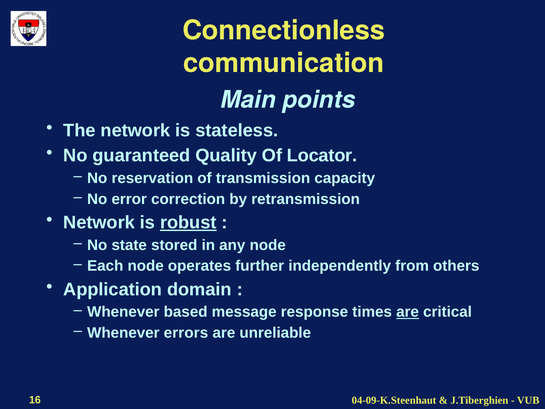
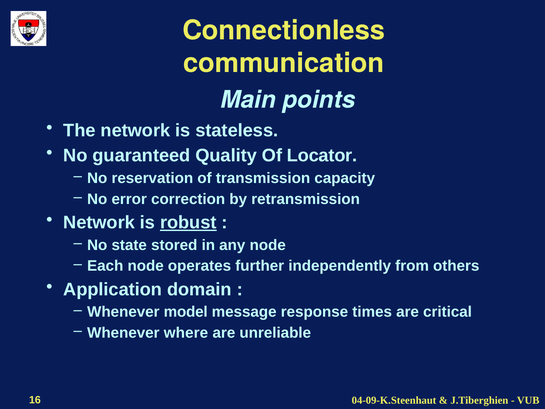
based: based -> model
are at (408, 312) underline: present -> none
errors: errors -> where
